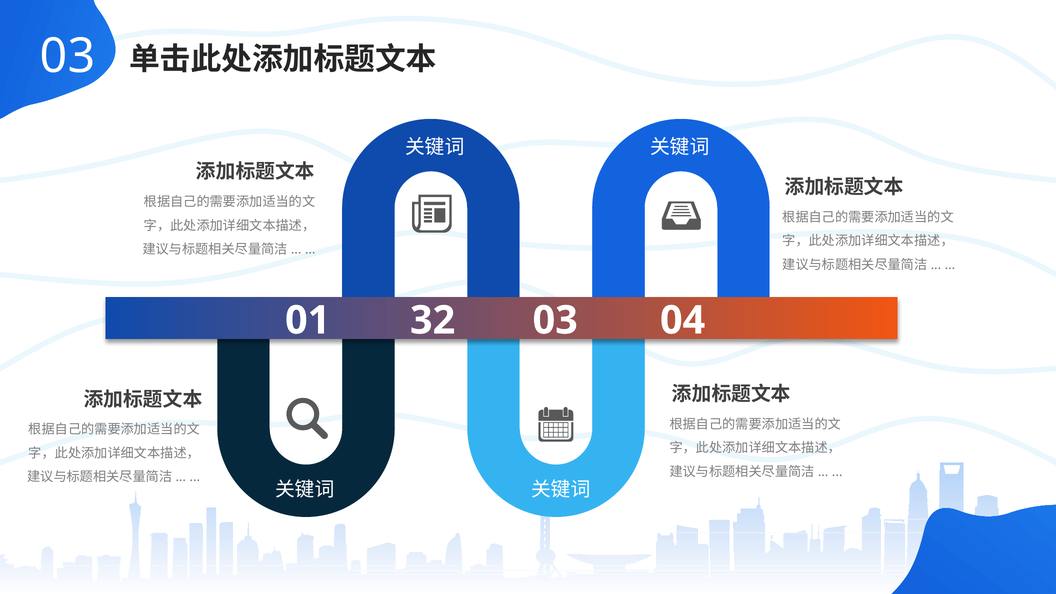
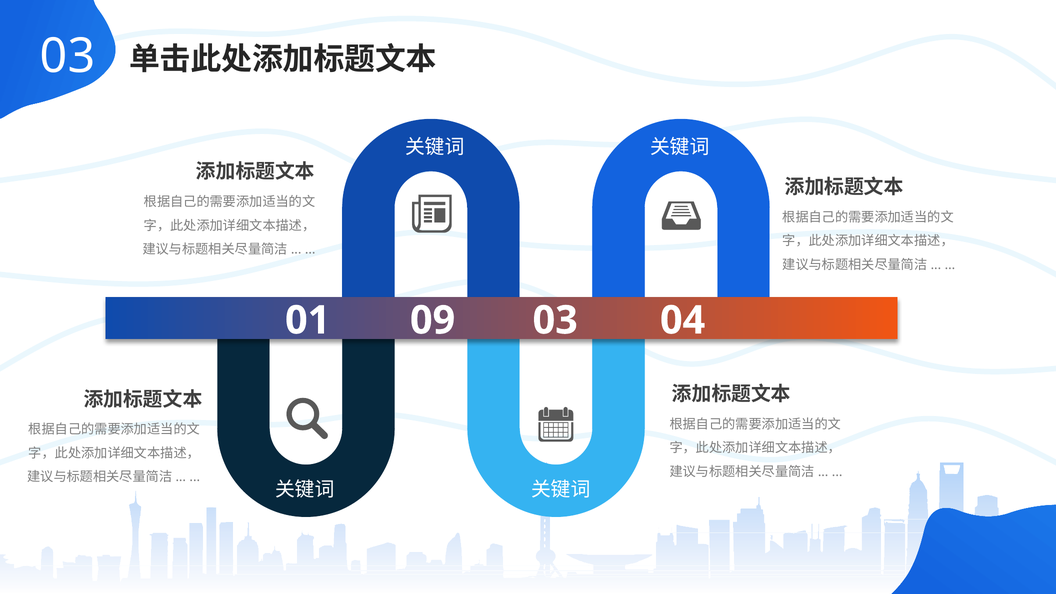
32: 32 -> 09
